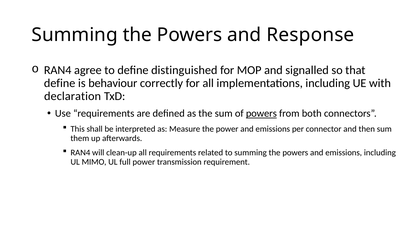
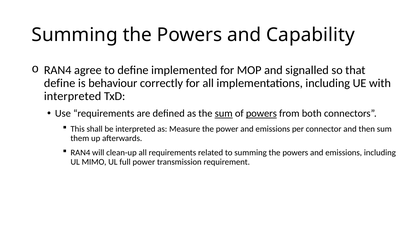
Response: Response -> Capability
distinguished: distinguished -> implemented
declaration at (73, 96): declaration -> interpreted
sum at (224, 114) underline: none -> present
